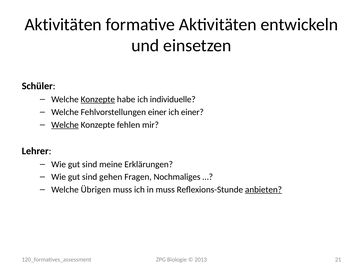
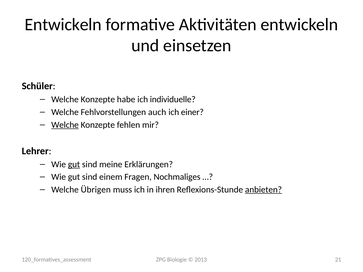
Aktivitäten at (63, 25): Aktivitäten -> Entwickeln
Konzepte at (98, 99) underline: present -> none
Fehlvorstellungen einer: einer -> auch
gut at (74, 164) underline: none -> present
gehen: gehen -> einem
in muss: muss -> ihren
